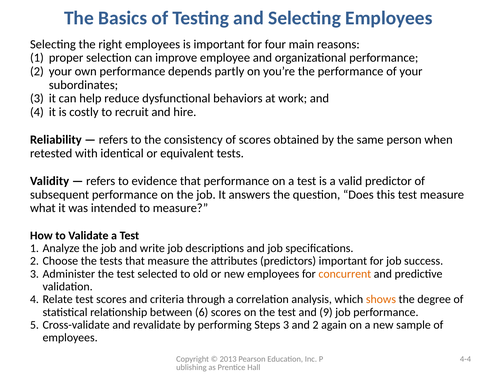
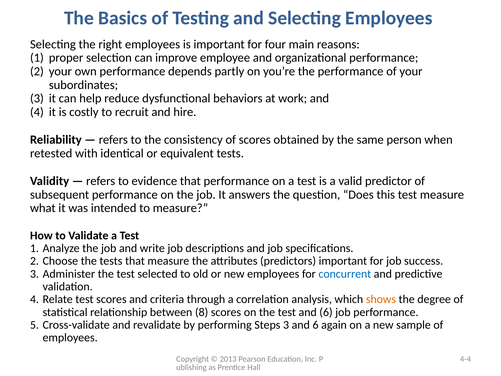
concurrent colour: orange -> blue
6: 6 -> 8
test and 9: 9 -> 6
3 and 2: 2 -> 6
